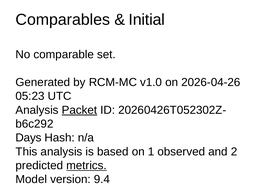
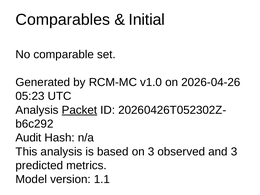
Days: Days -> Audit
on 1: 1 -> 3
and 2: 2 -> 3
metrics underline: present -> none
9.4: 9.4 -> 1.1
